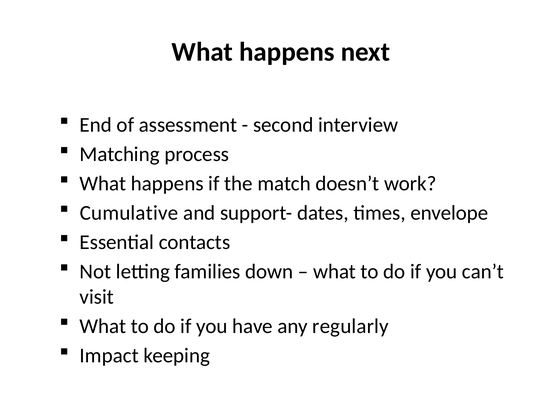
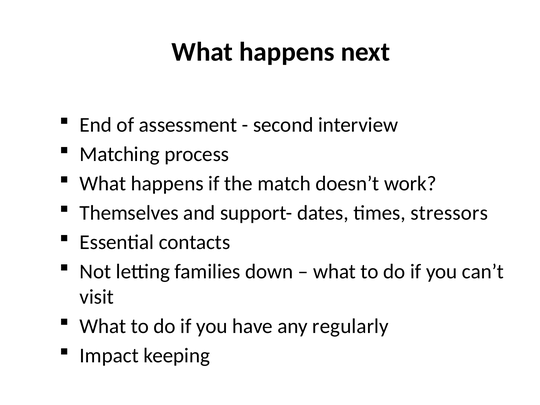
Cumulative: Cumulative -> Themselves
envelope: envelope -> stressors
